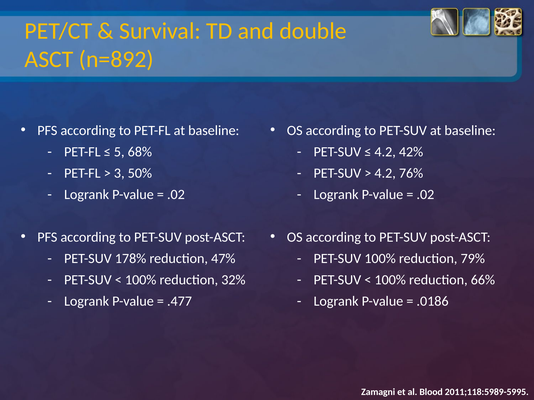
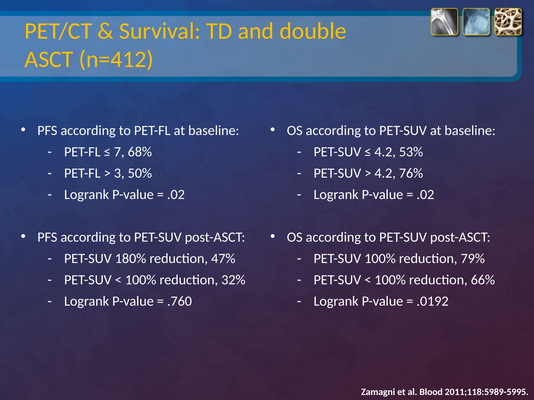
n=892: n=892 -> n=412
5: 5 -> 7
42%: 42% -> 53%
178%: 178% -> 180%
.477: .477 -> .760
.0186: .0186 -> .0192
